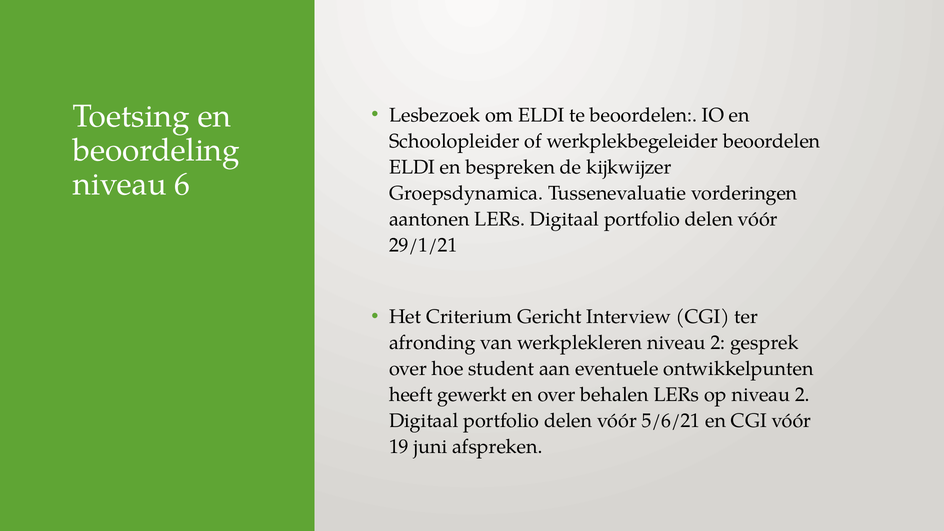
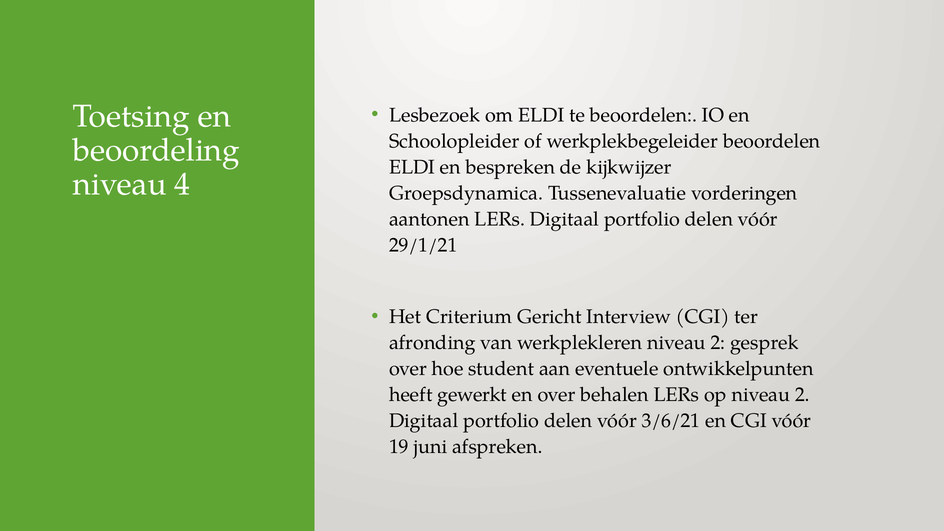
6: 6 -> 4
5/6/21: 5/6/21 -> 3/6/21
